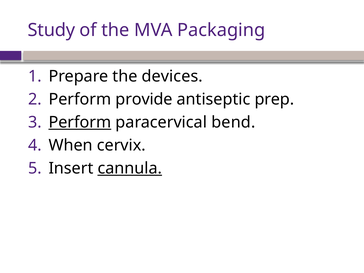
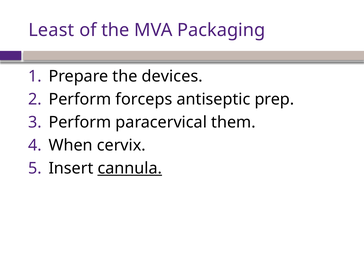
Study: Study -> Least
provide: provide -> forceps
Perform at (80, 122) underline: present -> none
bend: bend -> them
